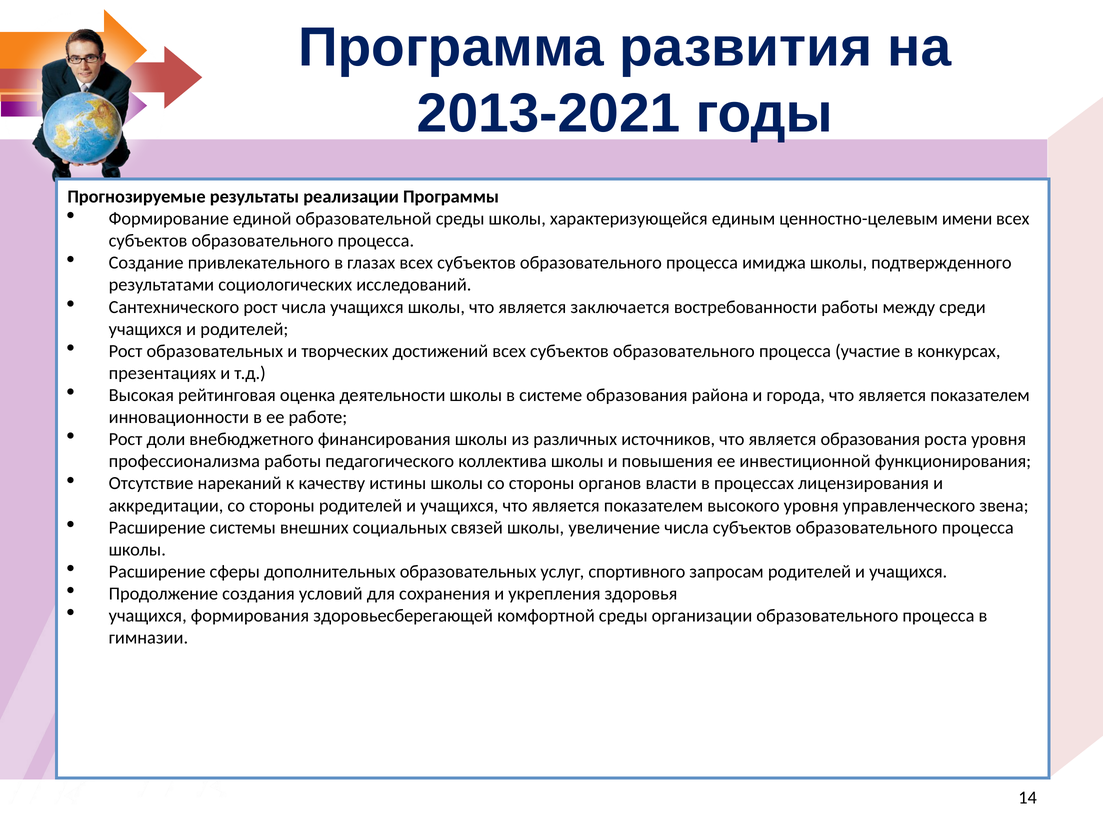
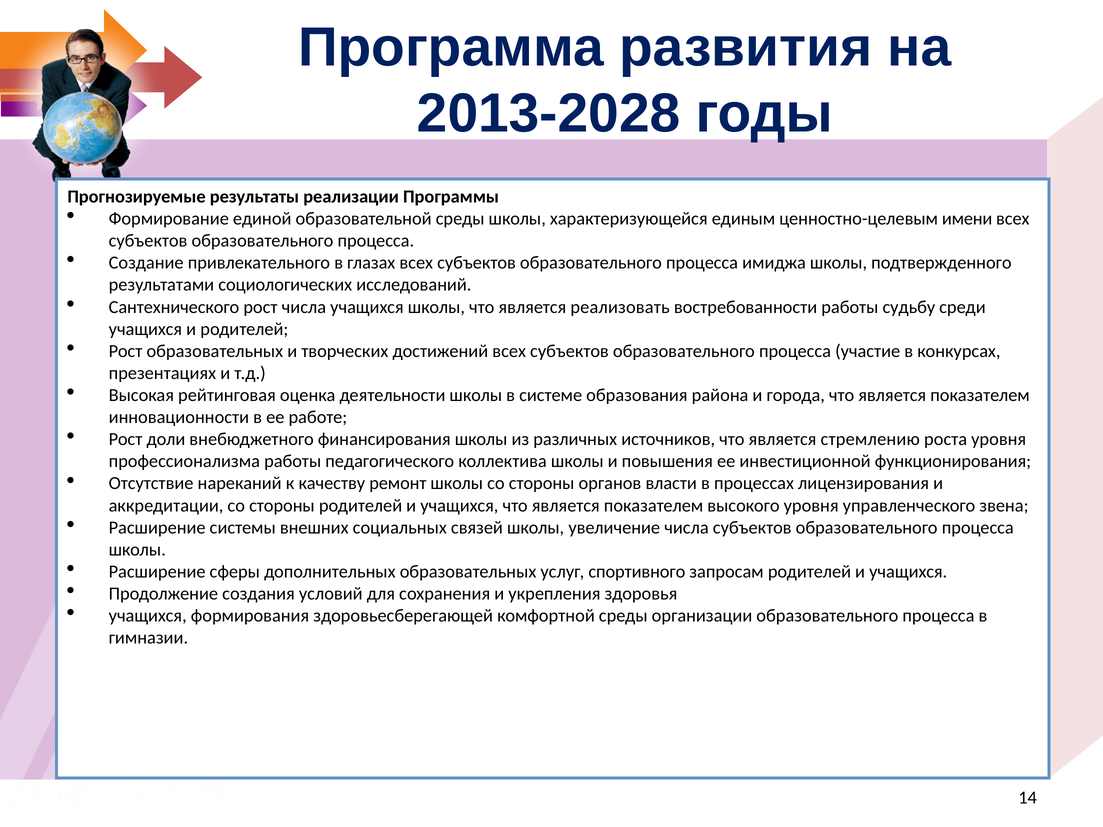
2013-2021: 2013-2021 -> 2013-2028
заключается: заключается -> реализовать
между: между -> судьбу
является образования: образования -> стремлению
истины: истины -> ремонт
